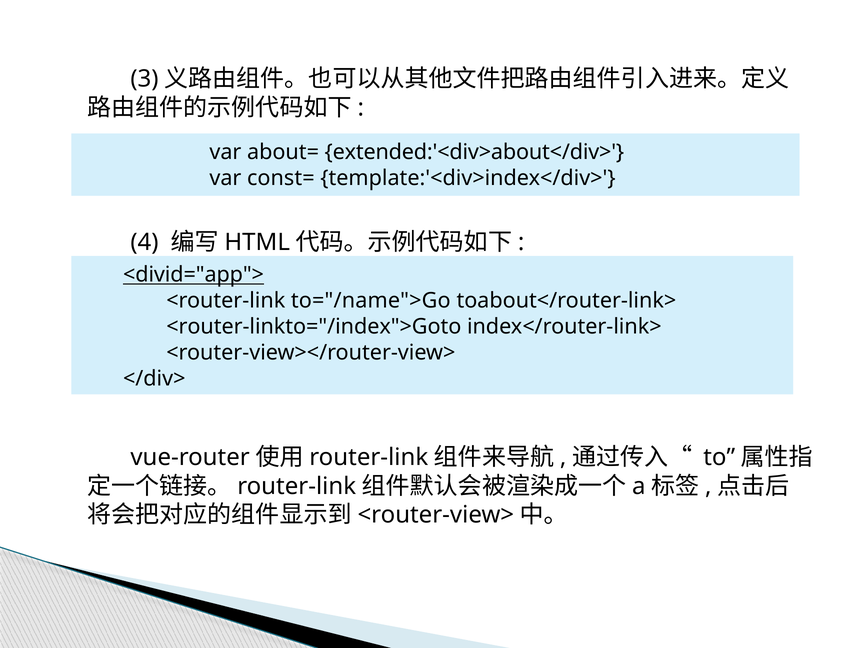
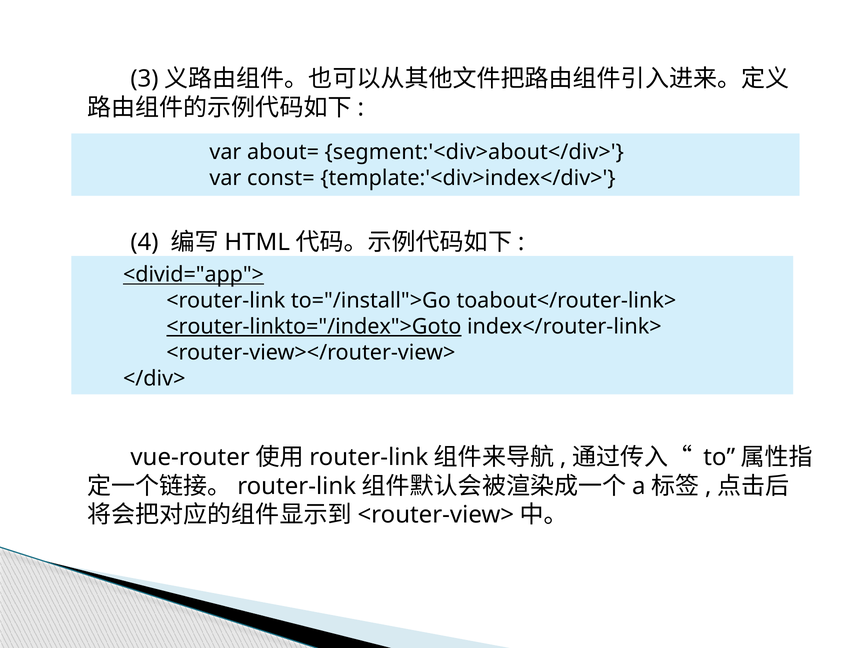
extended:'<div>about</div>: extended:'<div>about</div> -> segment:'<div>about</div>
to="/name">Go: to="/name">Go -> to="/install">Go
<router-linkto="/index">Goto underline: none -> present
